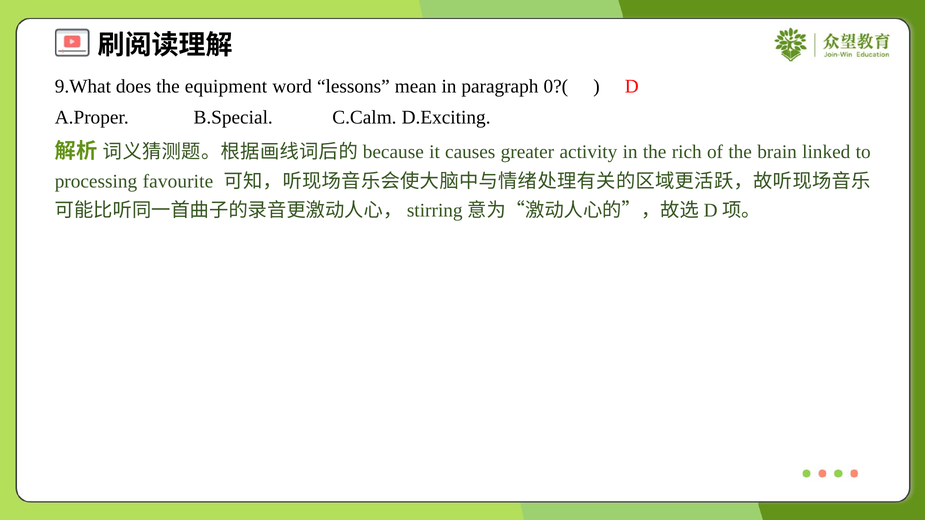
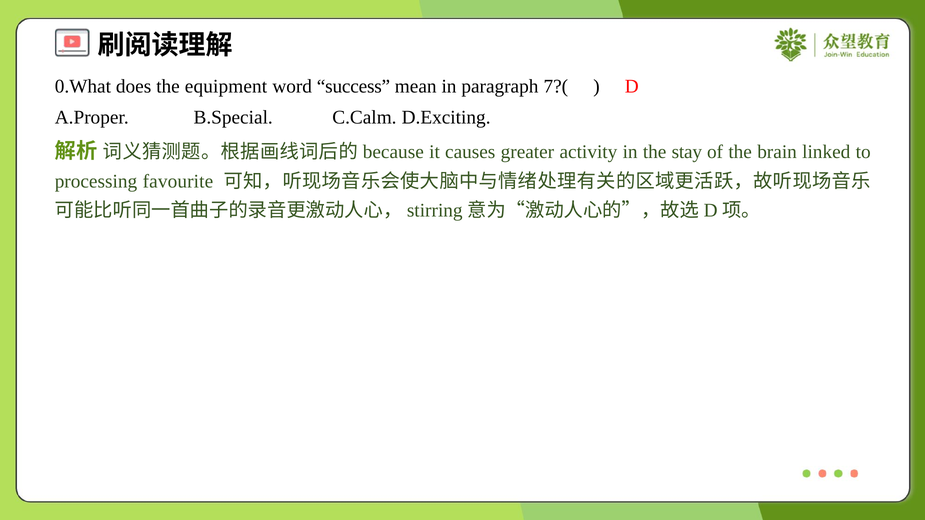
9.What: 9.What -> 0.What
lessons: lessons -> success
0?(: 0?( -> 7?(
rich: rich -> stay
